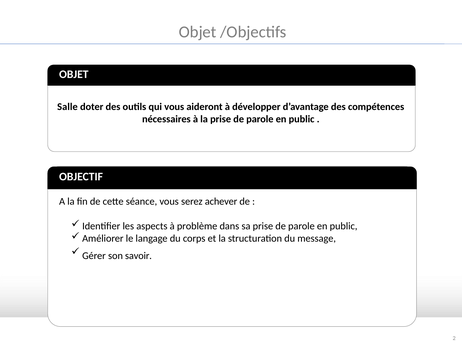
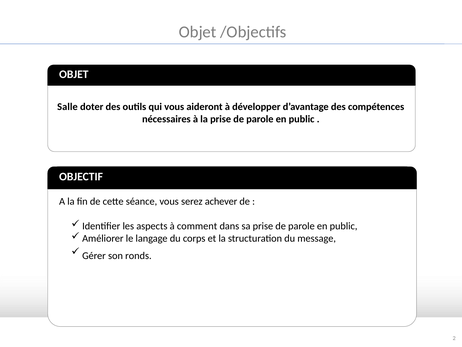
problème: problème -> comment
savoir: savoir -> ronds
